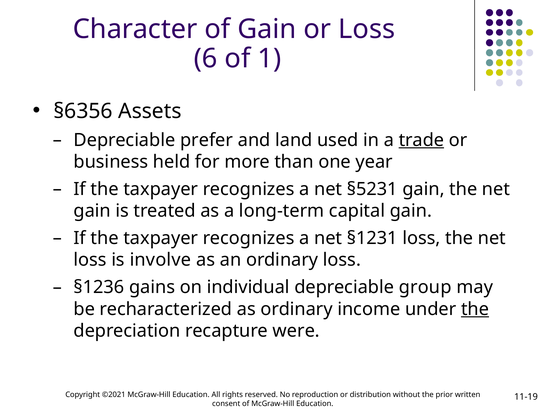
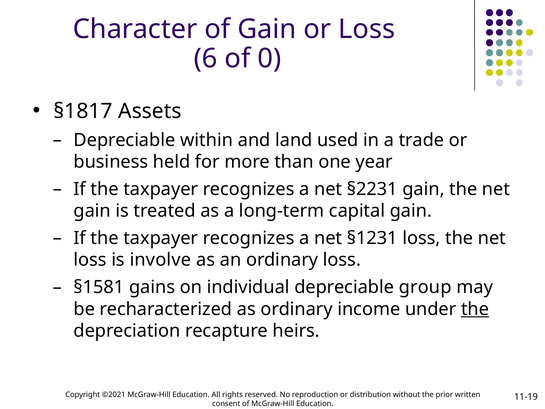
1: 1 -> 0
§6356: §6356 -> §1817
prefer: prefer -> within
trade underline: present -> none
§5231: §5231 -> §2231
§1236: §1236 -> §1581
were: were -> heirs
